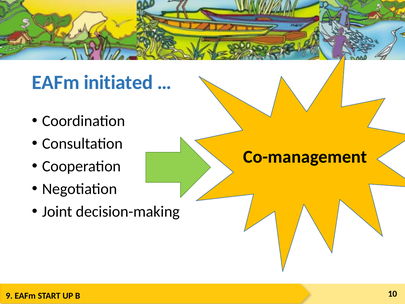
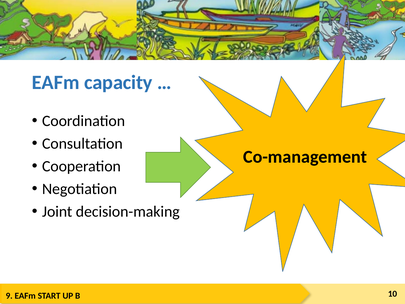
initiated: initiated -> capacity
